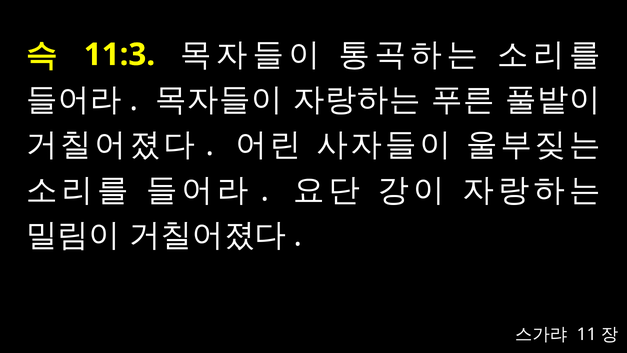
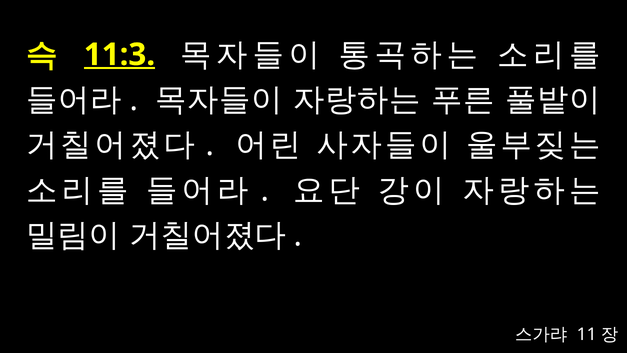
11:3 underline: none -> present
